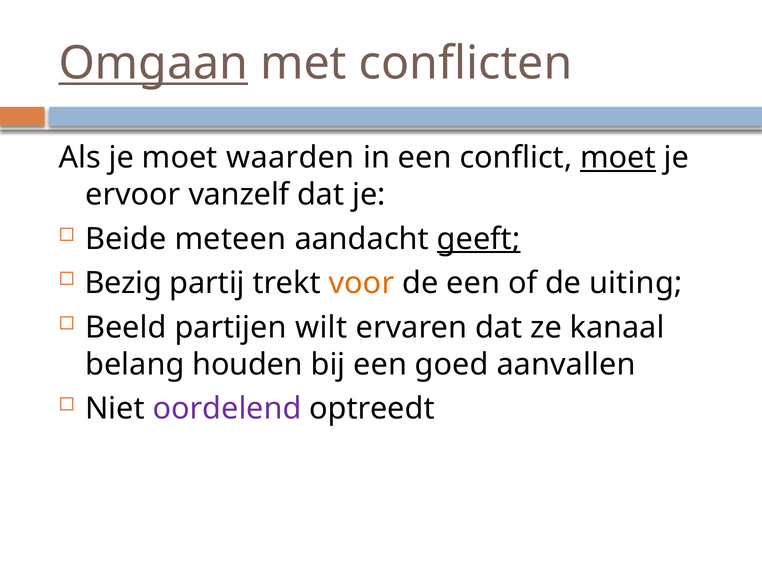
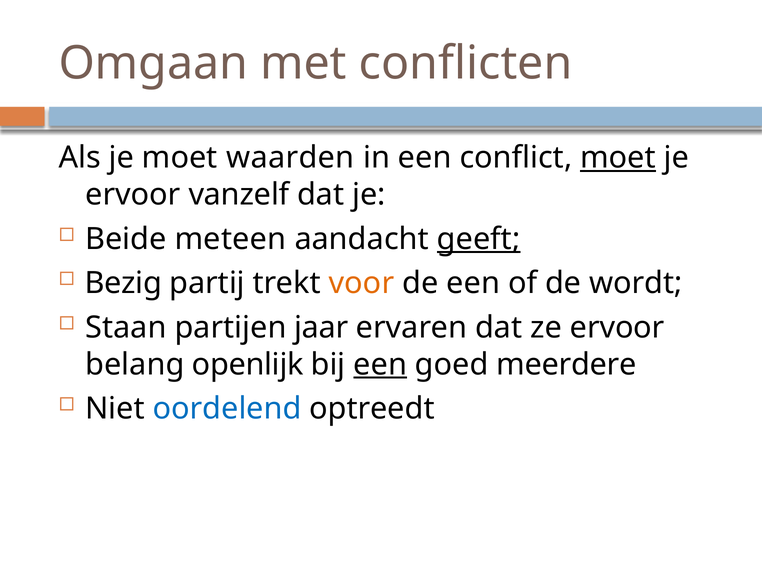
Omgaan underline: present -> none
uiting: uiting -> wordt
Beeld: Beeld -> Staan
wilt: wilt -> jaar
ze kanaal: kanaal -> ervoor
houden: houden -> openlijk
een at (380, 364) underline: none -> present
aanvallen: aanvallen -> meerdere
oordelend colour: purple -> blue
